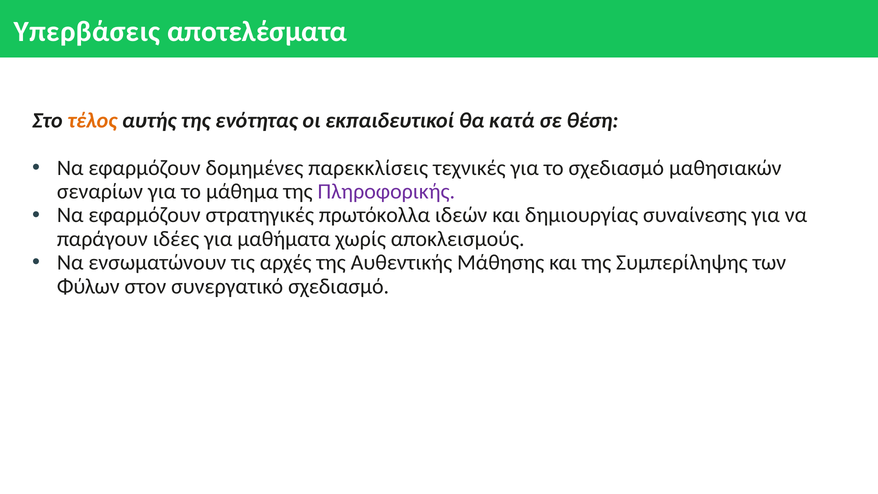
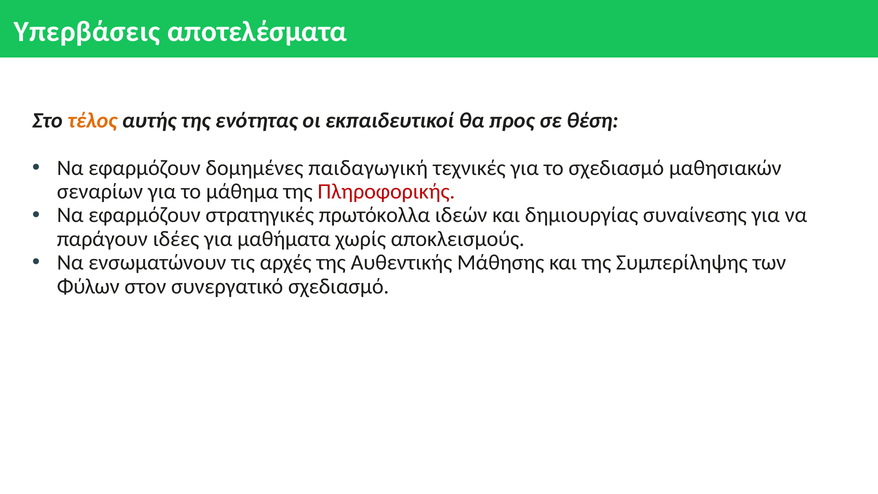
κατά: κατά -> προς
παρεκκλίσεις: παρεκκλίσεις -> παιδαγωγική
Πληροφορικής colour: purple -> red
